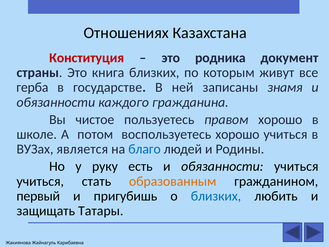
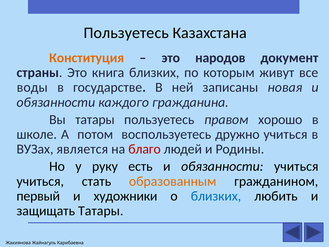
Отношениях at (126, 33): Отношениях -> Пользуетесь
Конституция colour: red -> orange
родника: родника -> народов
герба: герба -> воды
знамя: знамя -> новая
Вы чистое: чистое -> татары
воспользуетесь хорошо: хорошо -> дружно
благо colour: blue -> red
пригубишь: пригубишь -> художники
